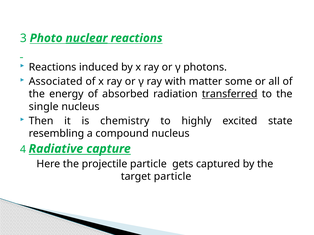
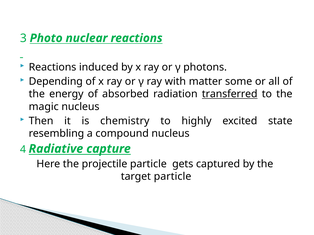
nuclear underline: present -> none
Associated: Associated -> Depending
single: single -> magic
